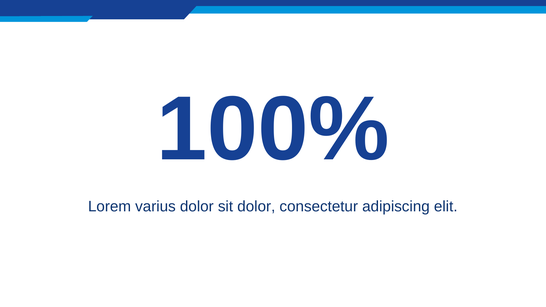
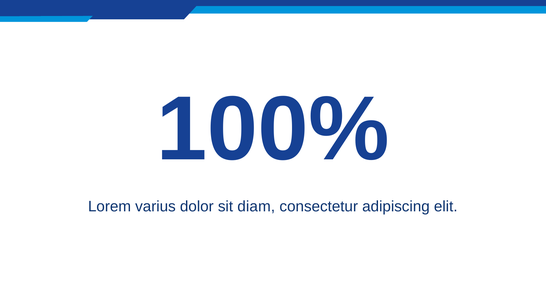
sit dolor: dolor -> diam
